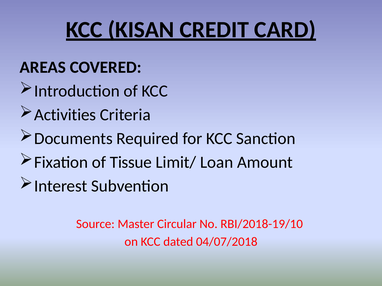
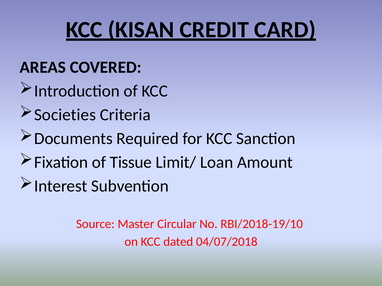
Activities: Activities -> Societies
